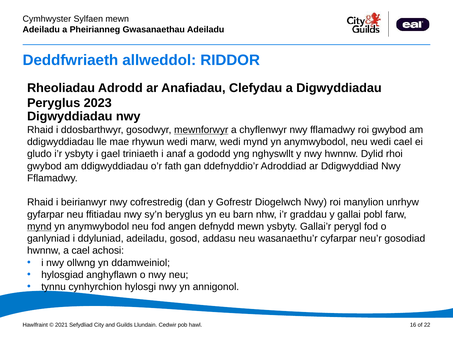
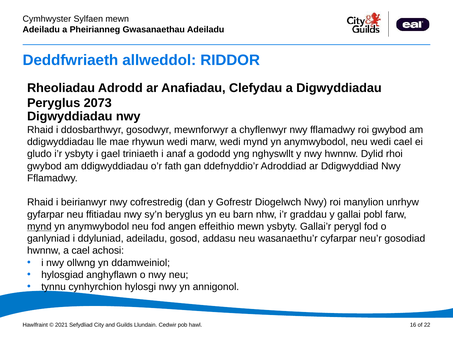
2023: 2023 -> 2073
mewnforwyr underline: present -> none
defnydd: defnydd -> effeithio
